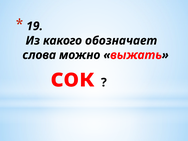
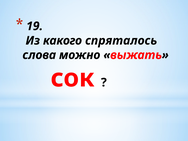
обозначает: обозначает -> спряталось
